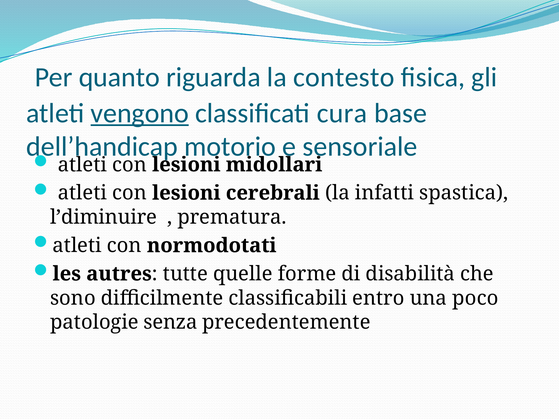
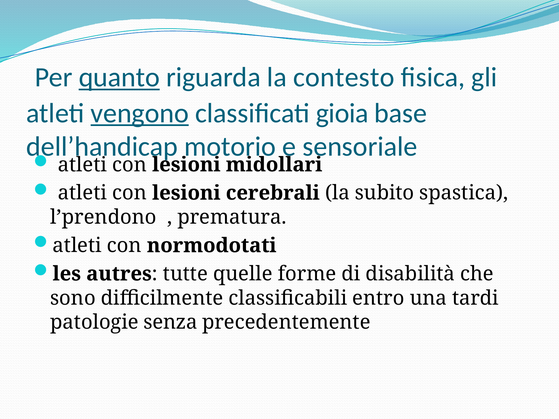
quanto underline: none -> present
cura: cura -> gioia
infatti: infatti -> subito
l’diminuire: l’diminuire -> l’prendono
poco: poco -> tardi
